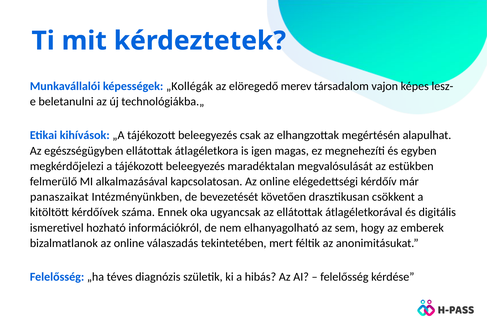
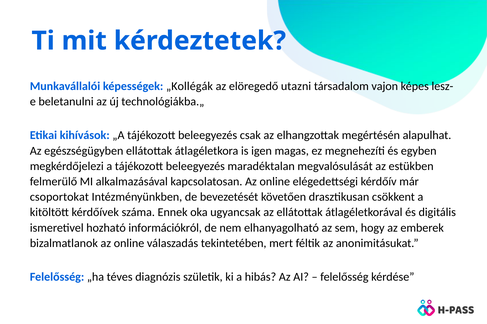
merev: merev -> utazni
panaszaikat: panaszaikat -> csoportokat
